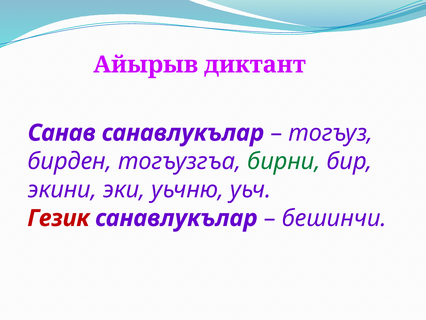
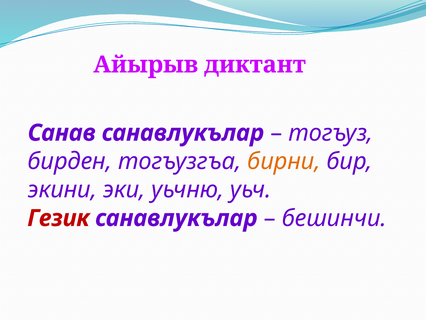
бирни colour: green -> orange
